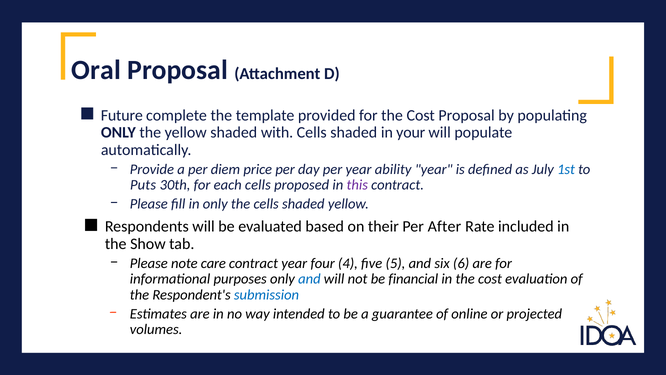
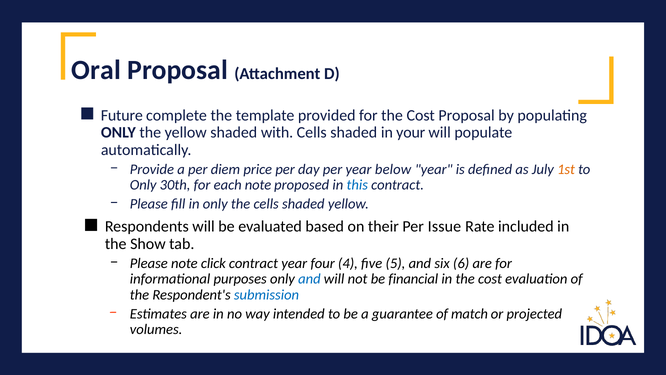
ability: ability -> below
1st colour: blue -> orange
Puts at (143, 185): Puts -> Only
each cells: cells -> note
this colour: purple -> blue
After: After -> Issue
care: care -> click
online: online -> match
